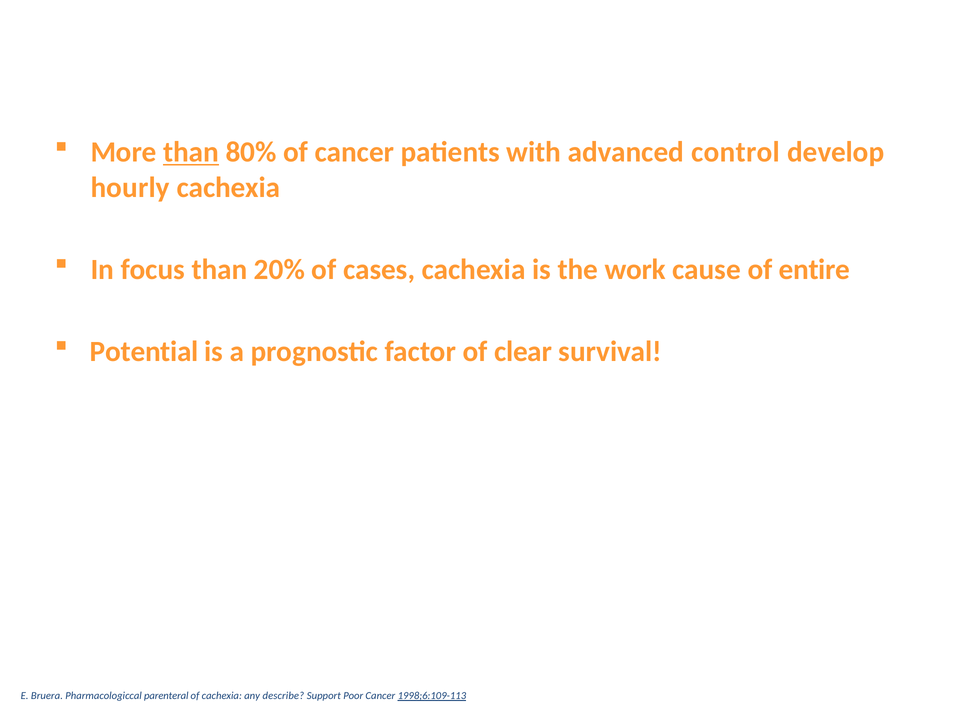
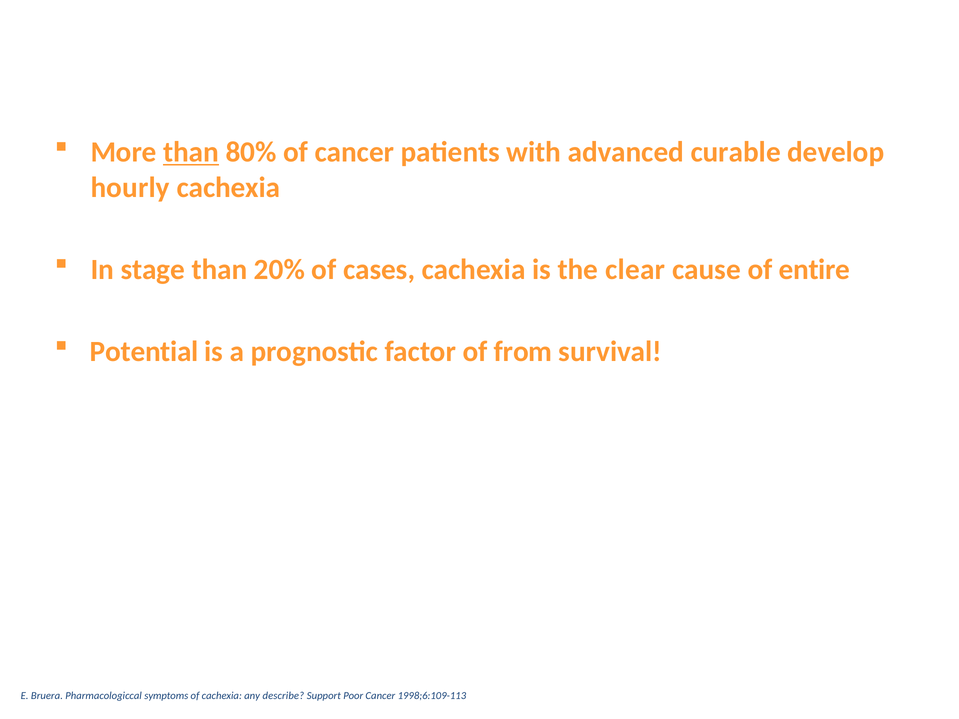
control: control -> curable
focus: focus -> stage
work: work -> clear
clear: clear -> from
parenteral: parenteral -> symptoms
1998;6:109-113 underline: present -> none
